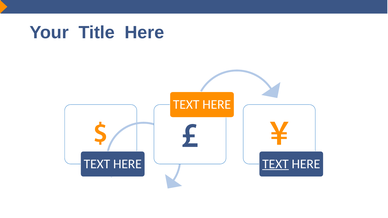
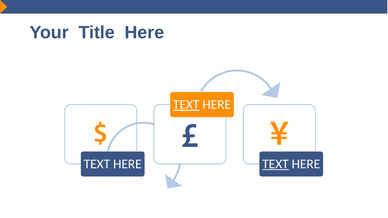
TEXT at (186, 105) underline: none -> present
